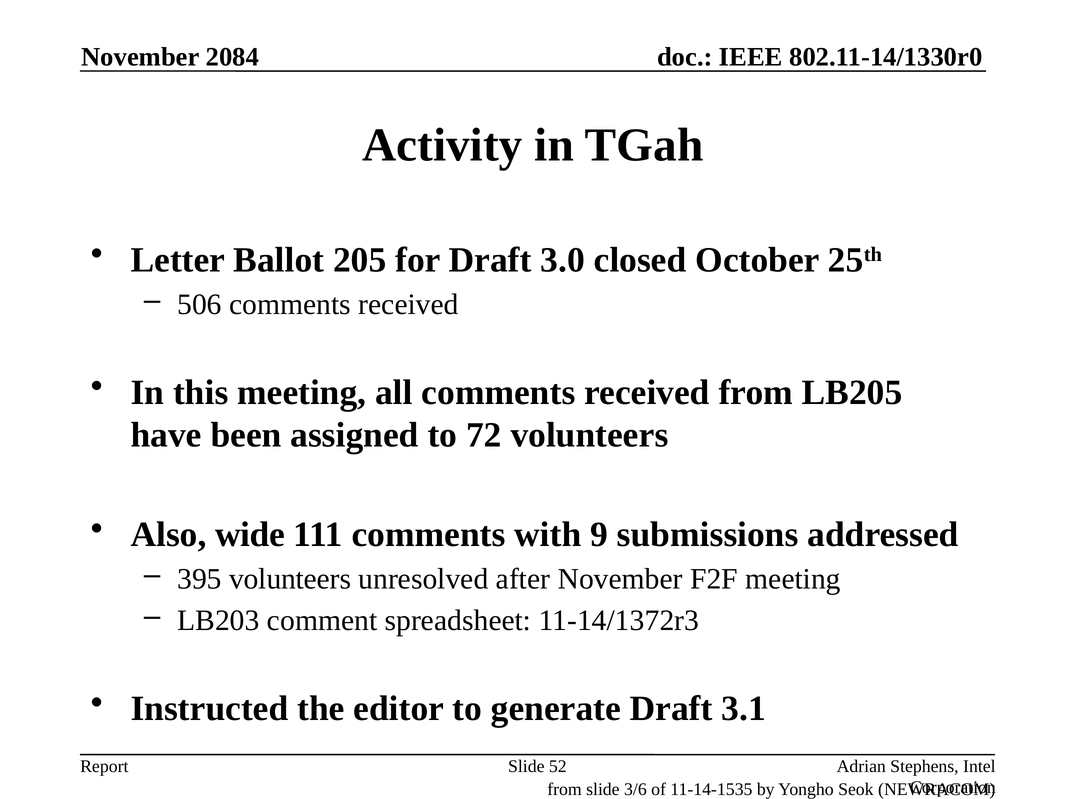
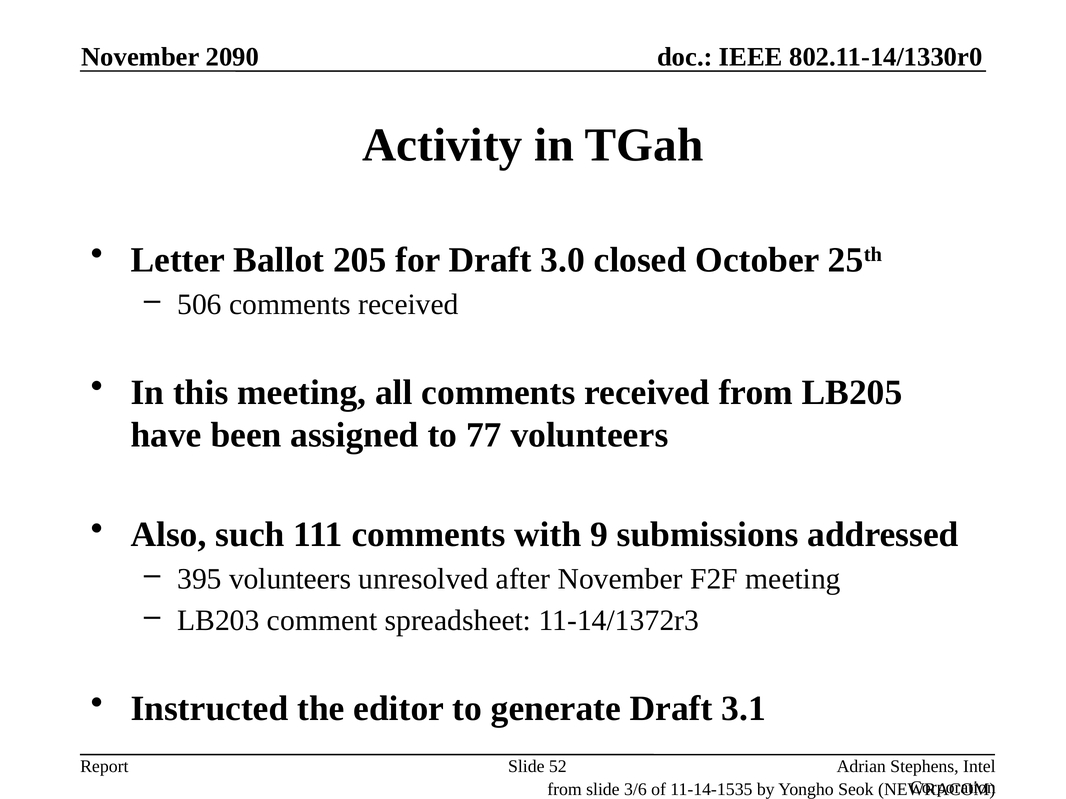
2084: 2084 -> 2090
72: 72 -> 77
wide: wide -> such
